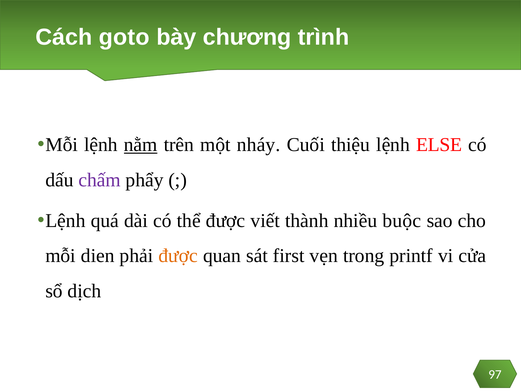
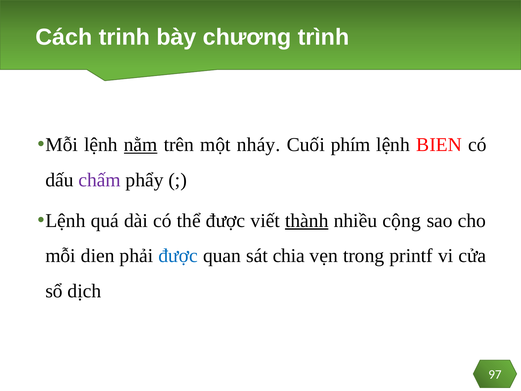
goto: goto -> trinh
thiệu: thiệu -> phím
ELSE: ELSE -> BIEN
thành underline: none -> present
buộc: buộc -> cộng
được at (178, 256) colour: orange -> blue
first: first -> chia
